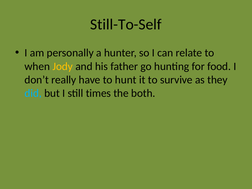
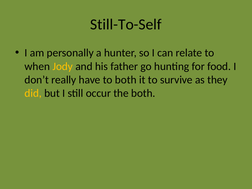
to hunt: hunt -> both
did colour: light blue -> yellow
times: times -> occur
